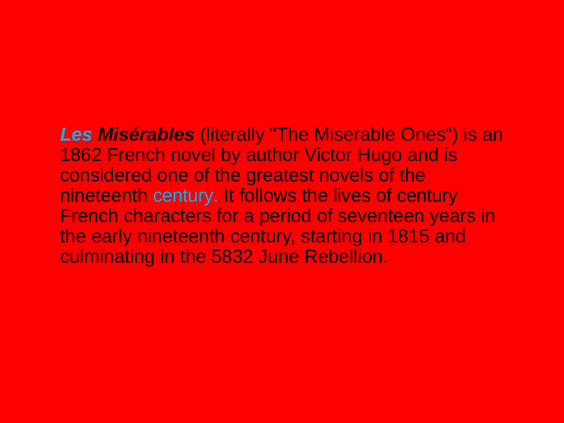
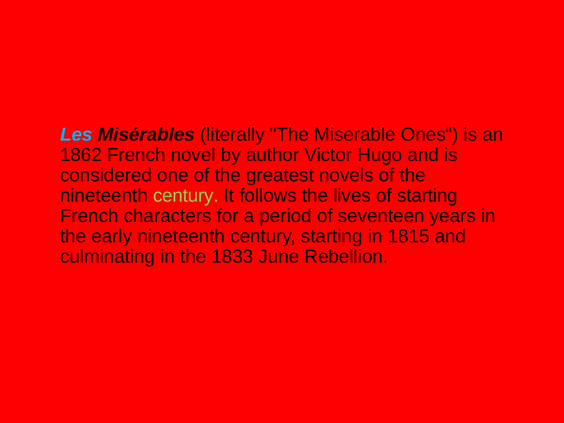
century at (186, 196) colour: light blue -> light green
of century: century -> starting
5832: 5832 -> 1833
